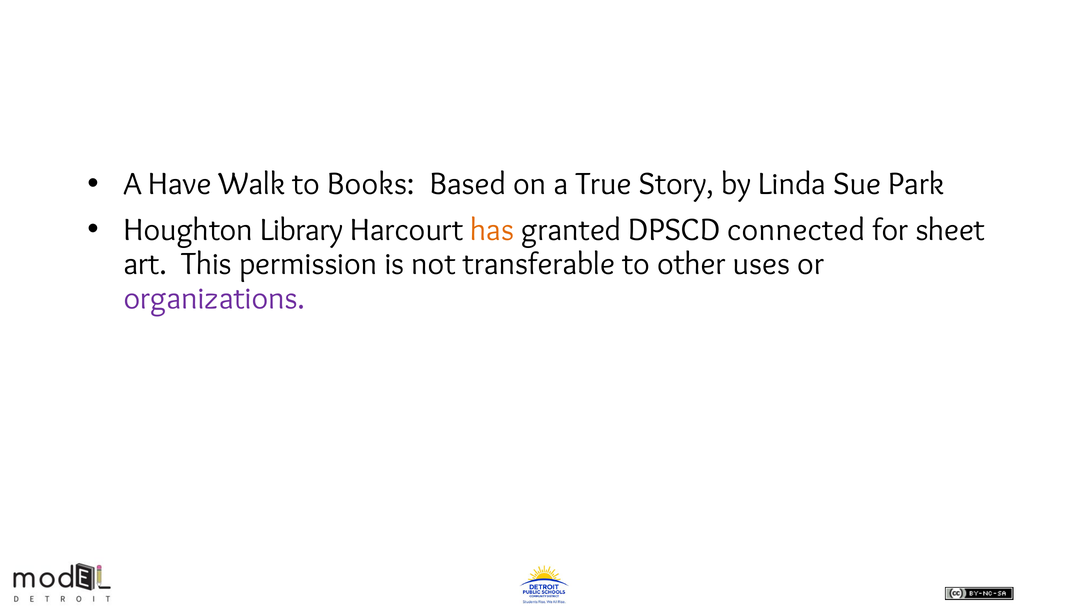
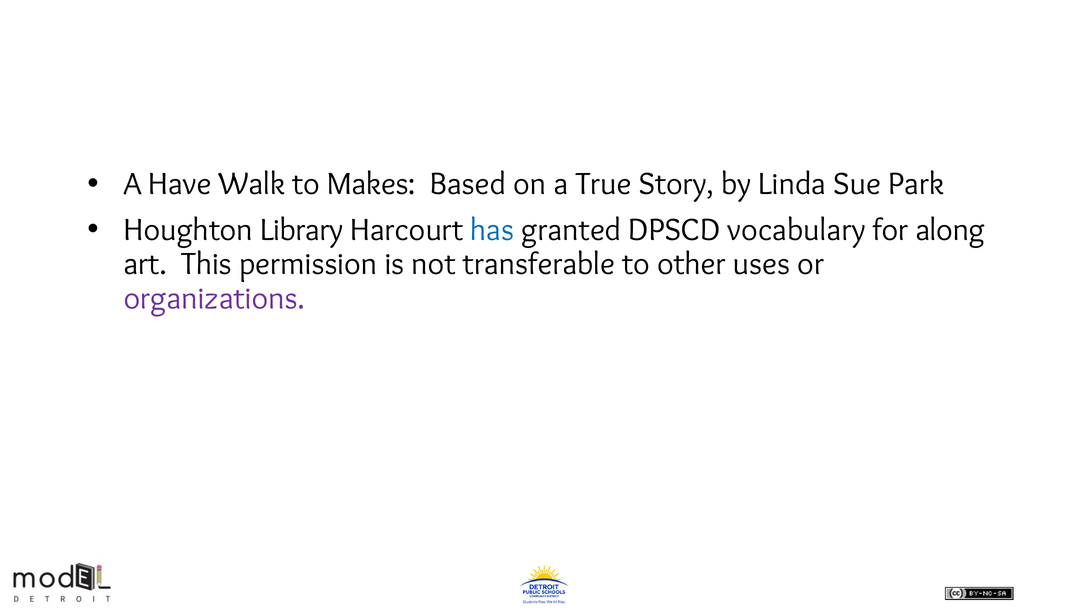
Books: Books -> Makes
has colour: orange -> blue
connected: connected -> vocabulary
sheet: sheet -> along
